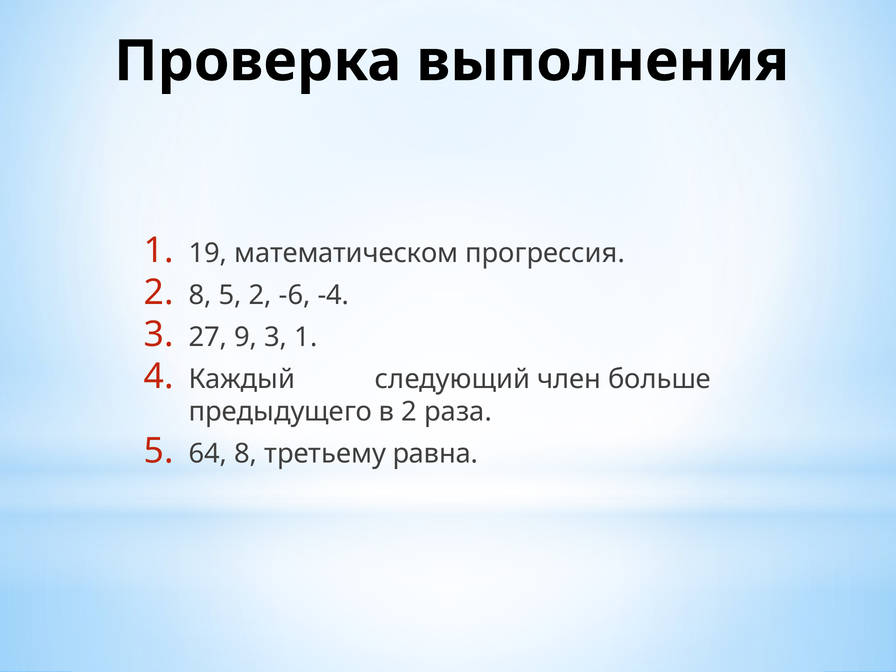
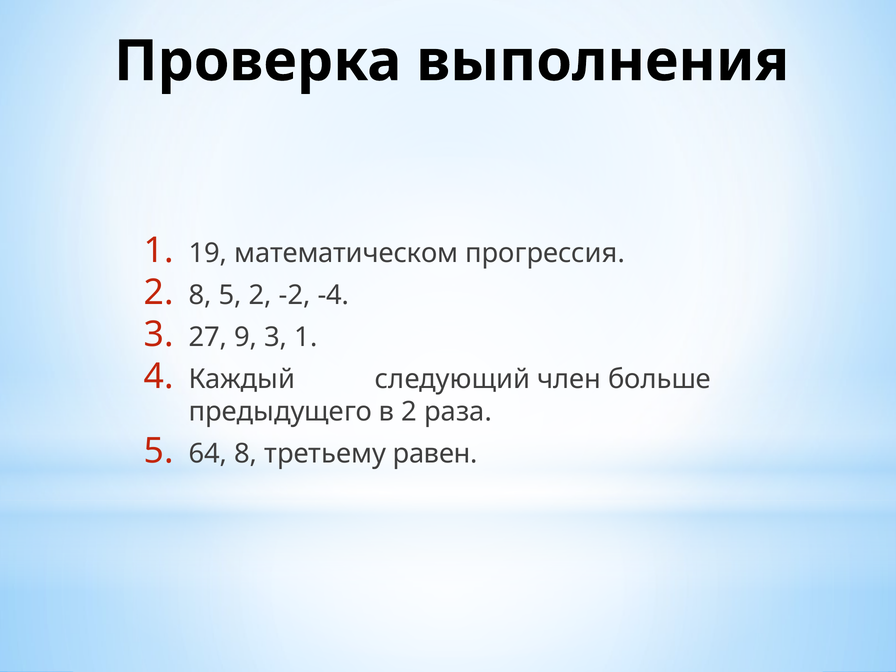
-6: -6 -> -2
равна: равна -> равен
